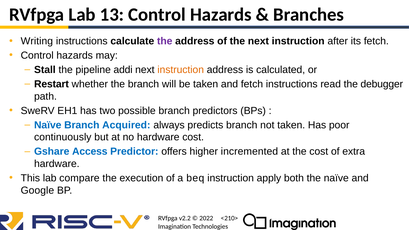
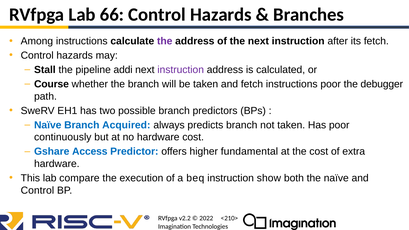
13: 13 -> 66
Writing: Writing -> Among
instruction at (181, 70) colour: orange -> purple
Restart: Restart -> Course
instructions read: read -> poor
incremented: incremented -> fundamental
apply: apply -> show
Google at (37, 190): Google -> Control
